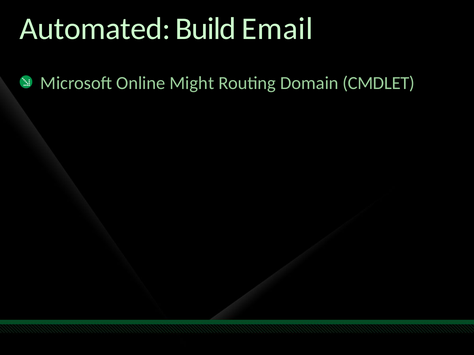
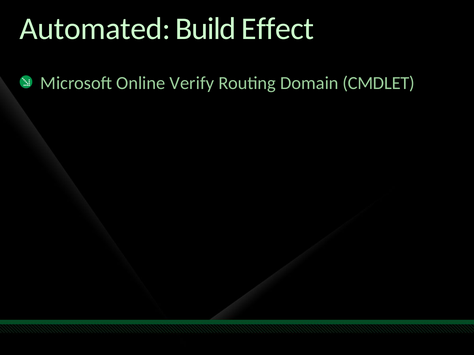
Email: Email -> Effect
Might: Might -> Verify
